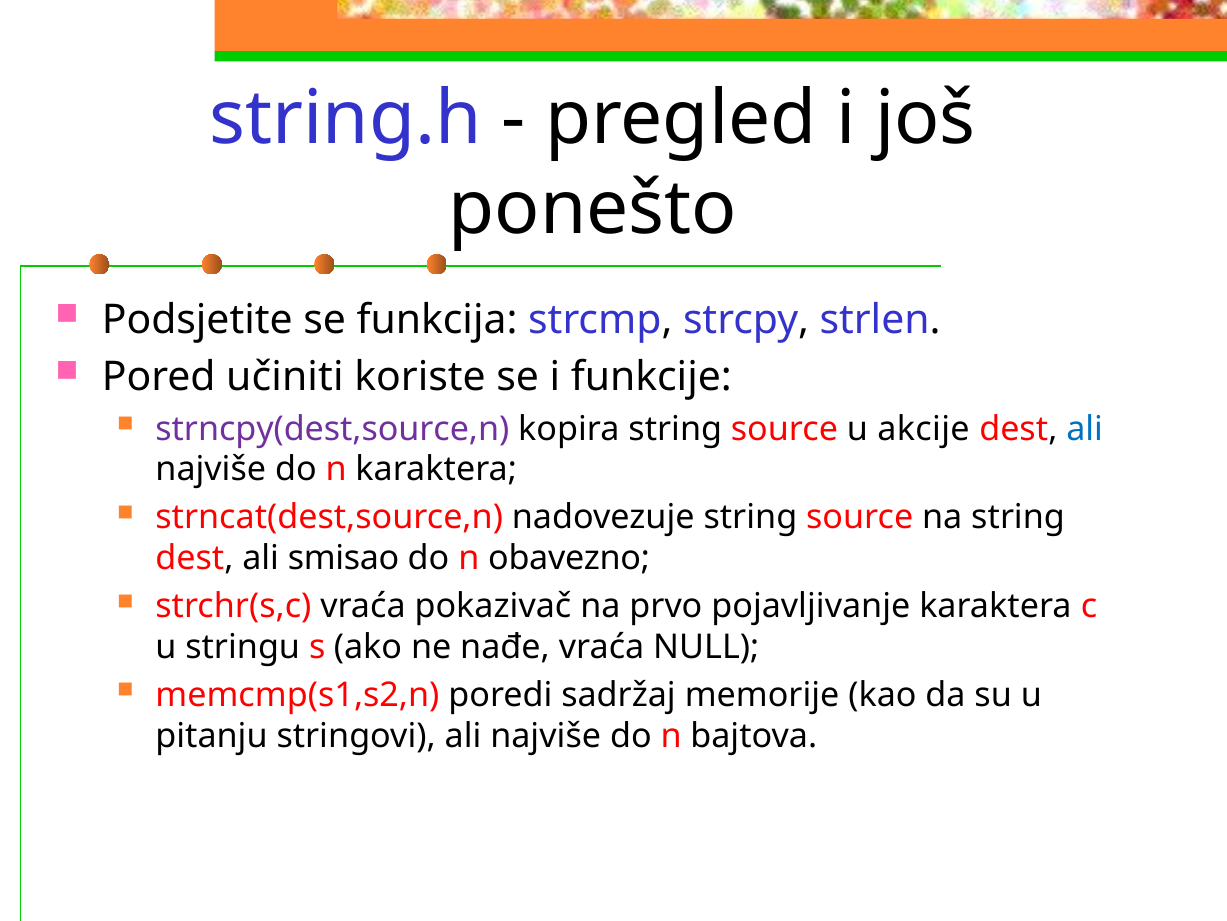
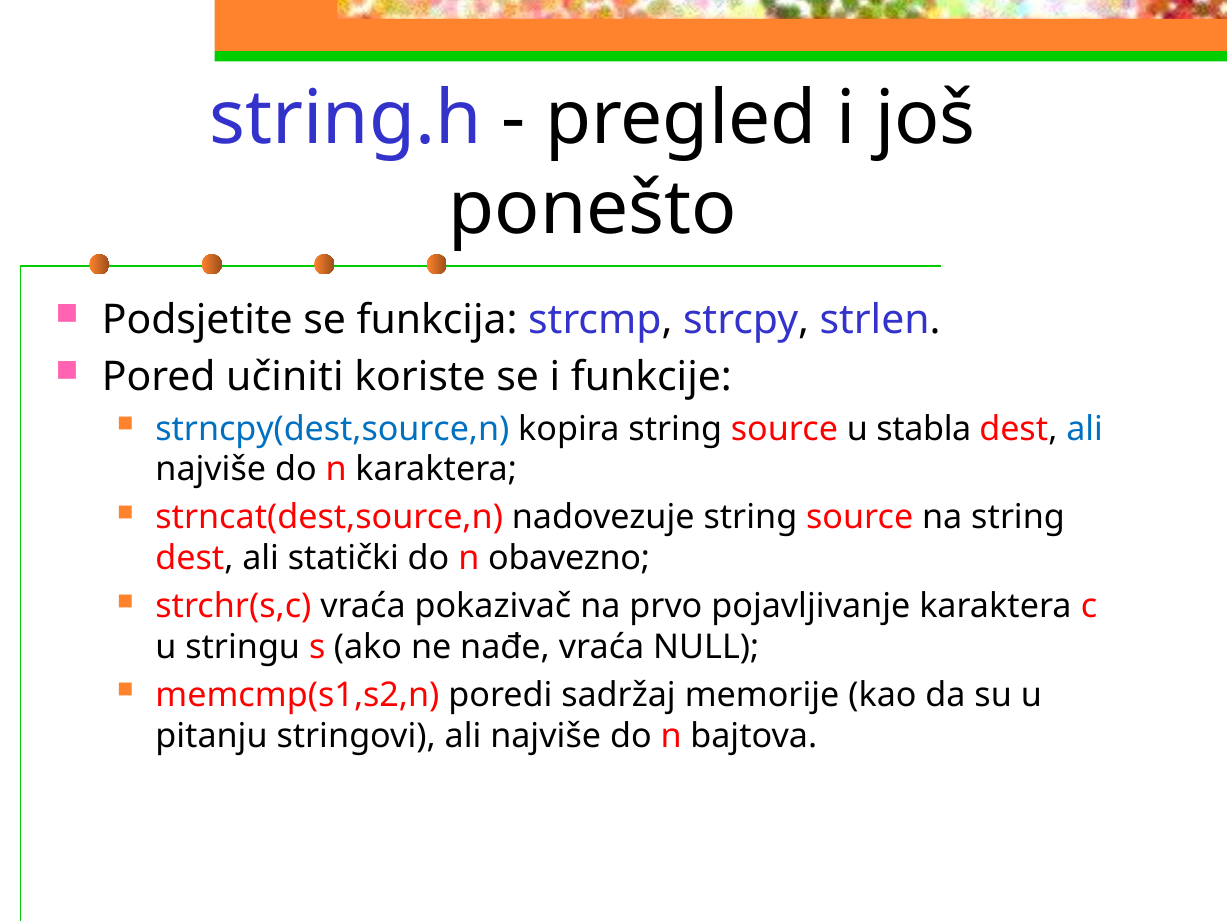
strncpy(dest,source,n colour: purple -> blue
akcije: akcije -> stabla
smisao: smisao -> statički
